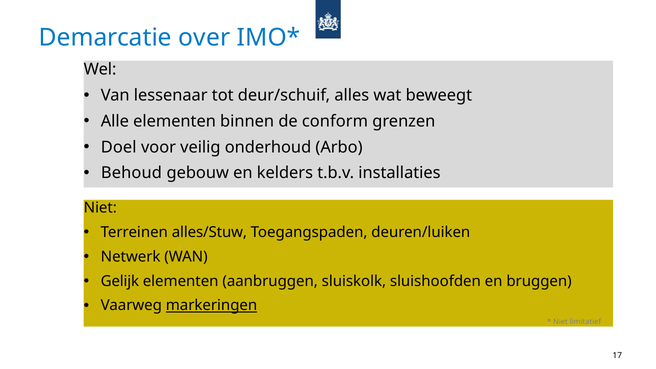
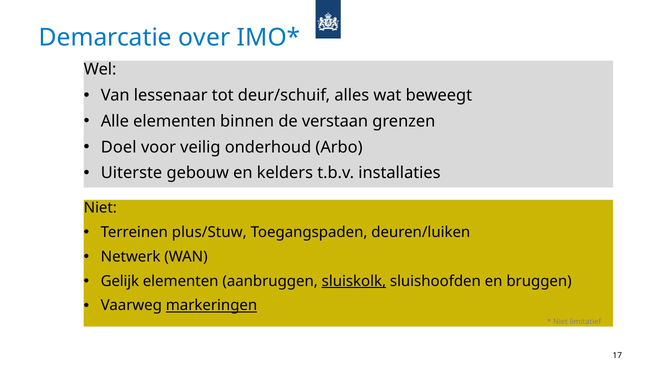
conform: conform -> verstaan
Behoud: Behoud -> Uiterste
alles/Stuw: alles/Stuw -> plus/Stuw
sluiskolk underline: none -> present
